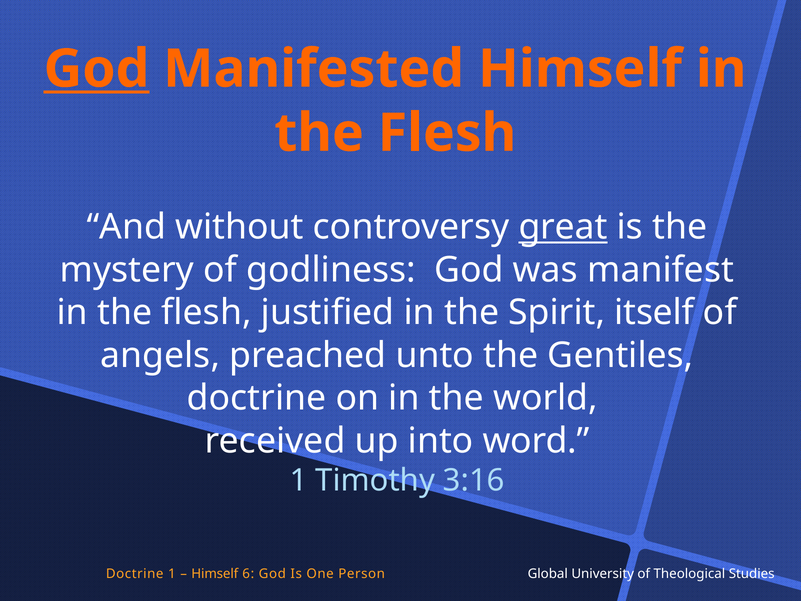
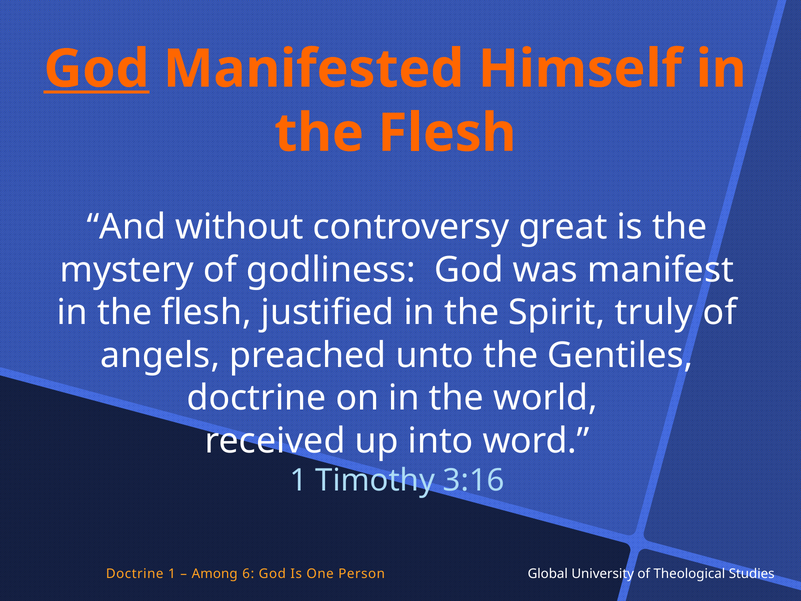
great underline: present -> none
itself: itself -> truly
Himself at (215, 574): Himself -> Among
